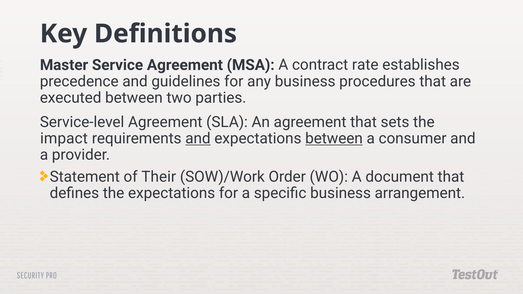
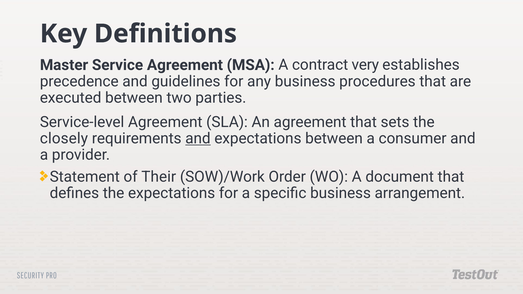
rate: rate -> very
impact: impact -> closely
between at (334, 139) underline: present -> none
